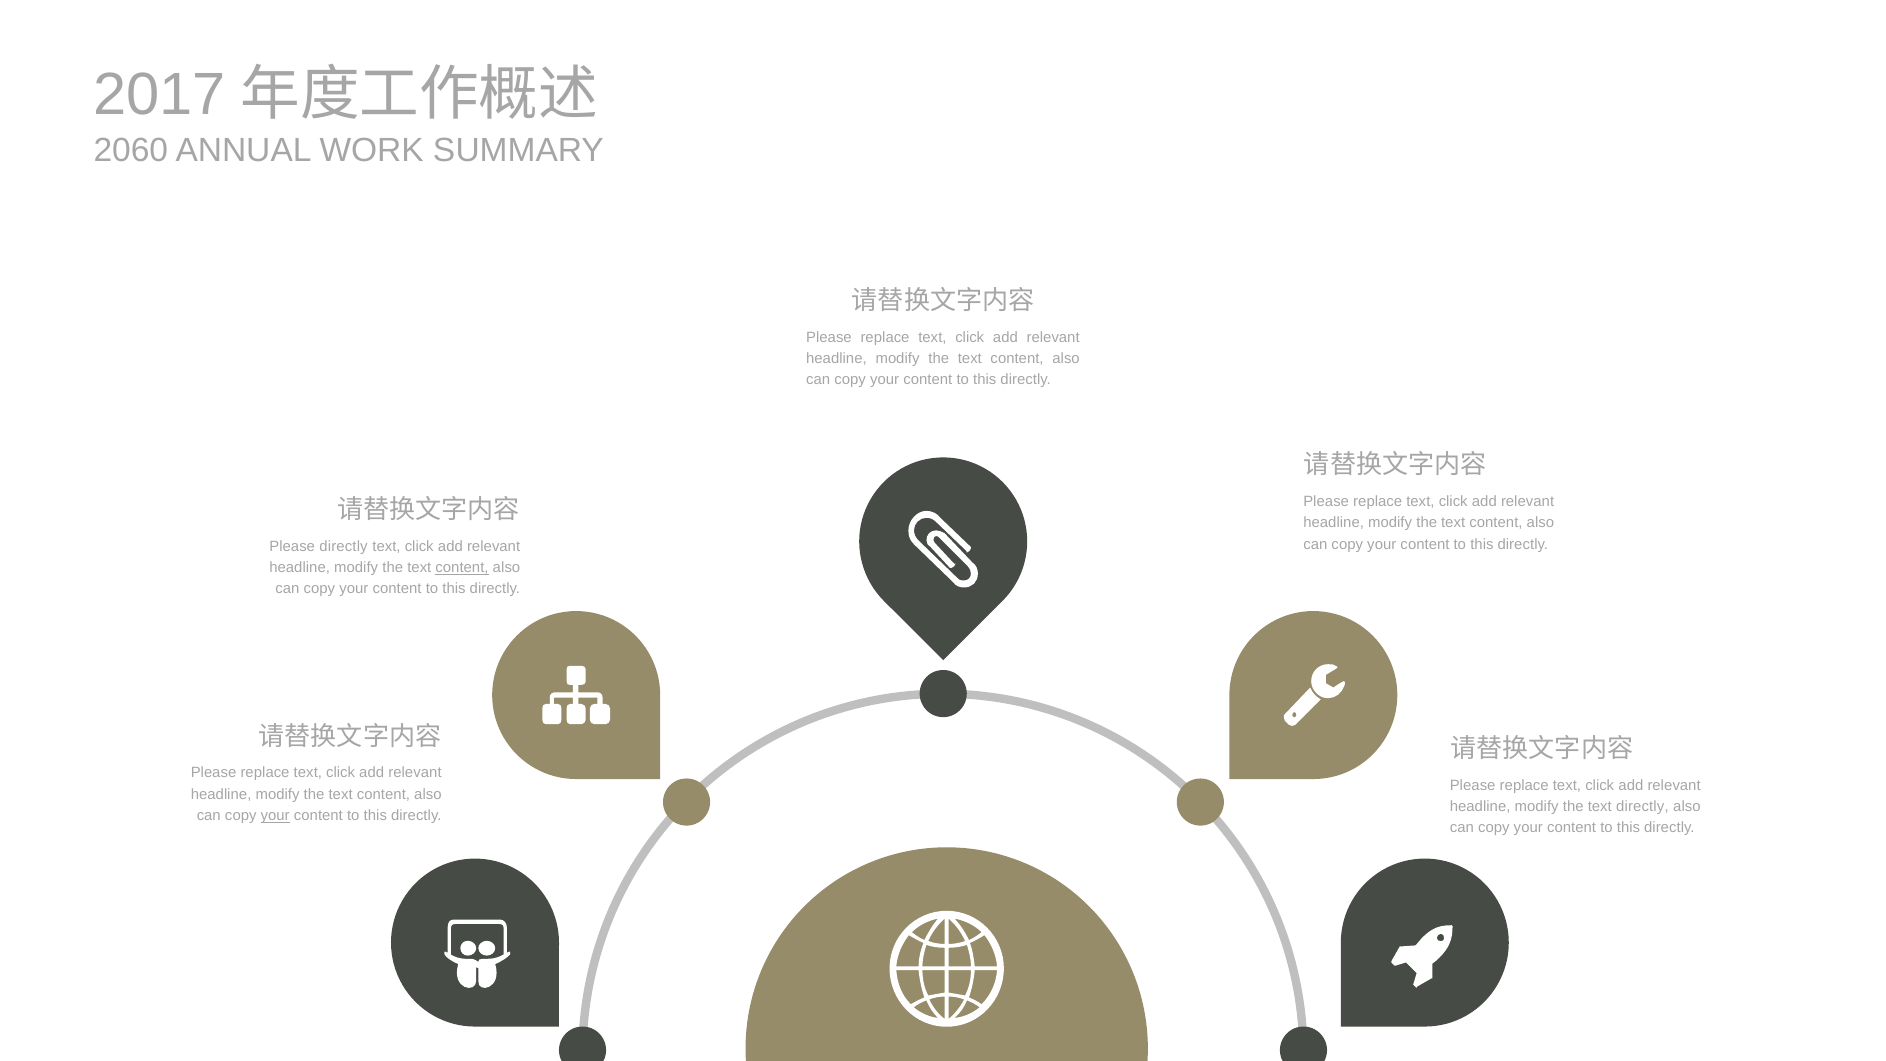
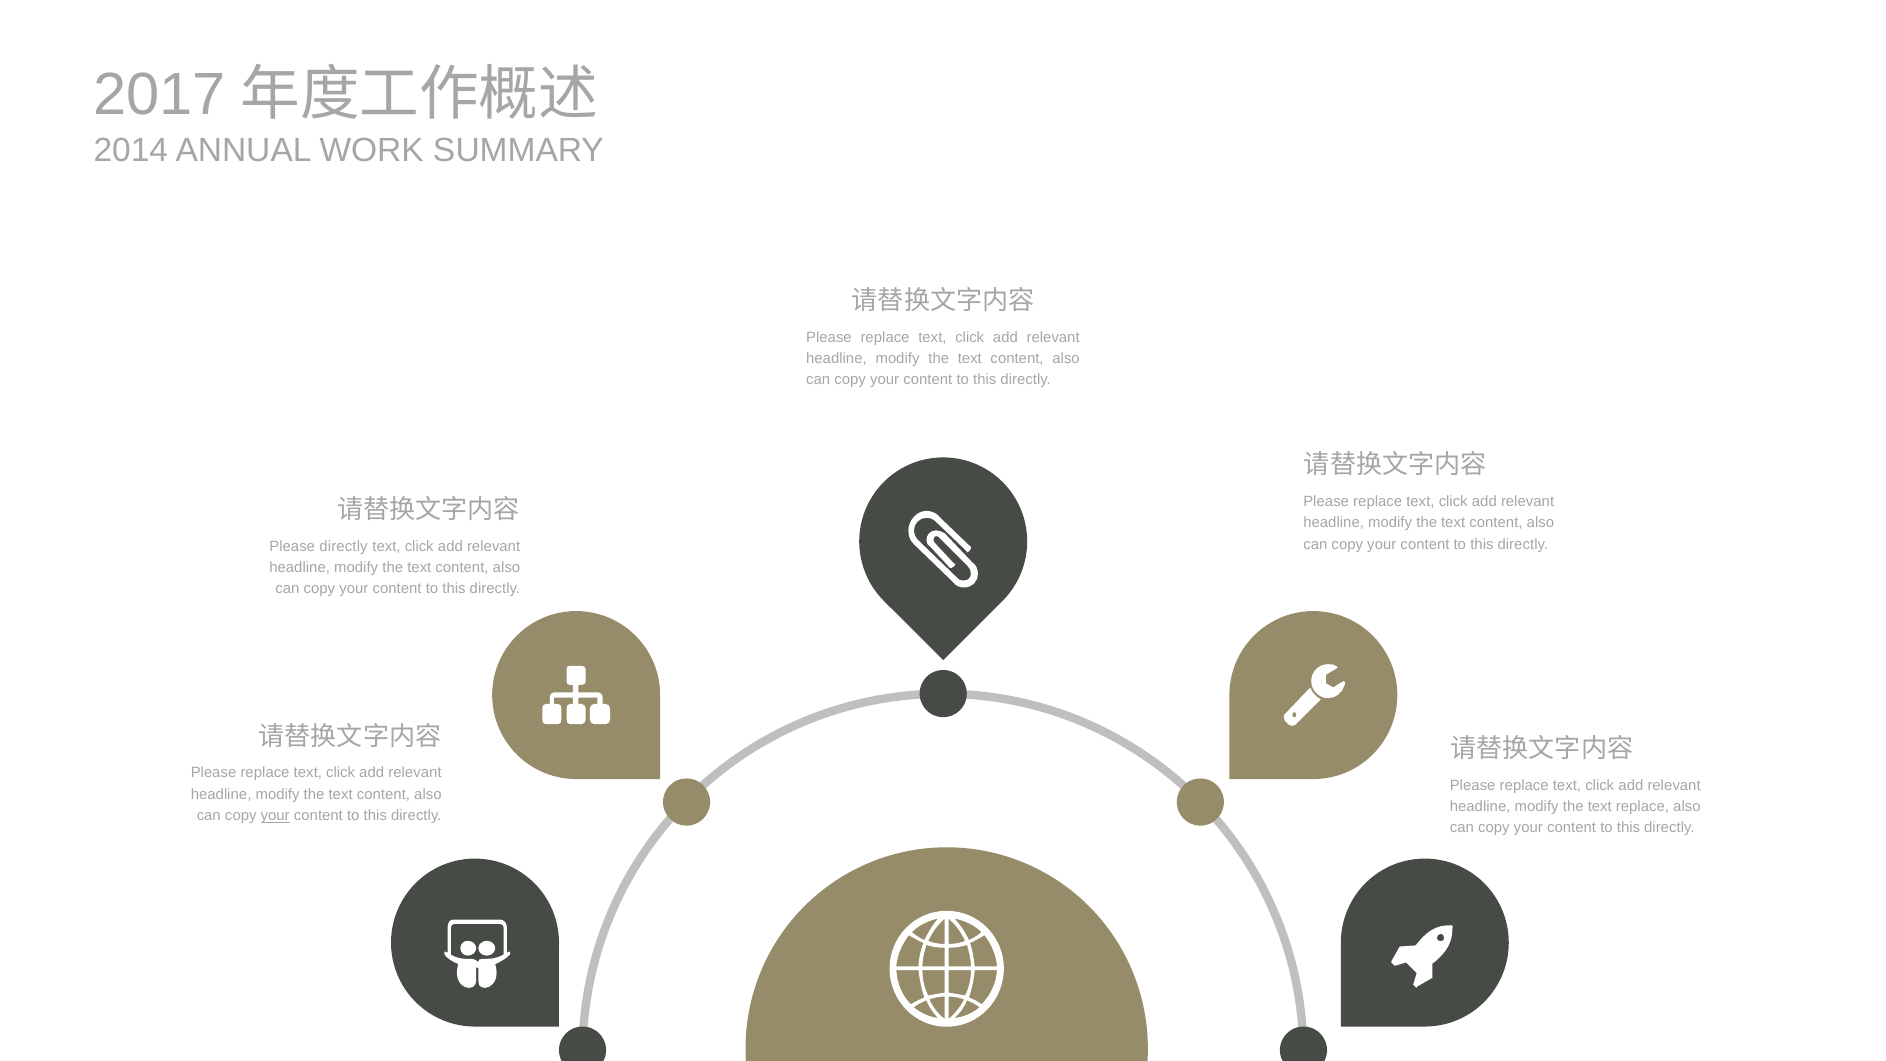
2060: 2060 -> 2014
content at (462, 568) underline: present -> none
text directly: directly -> replace
